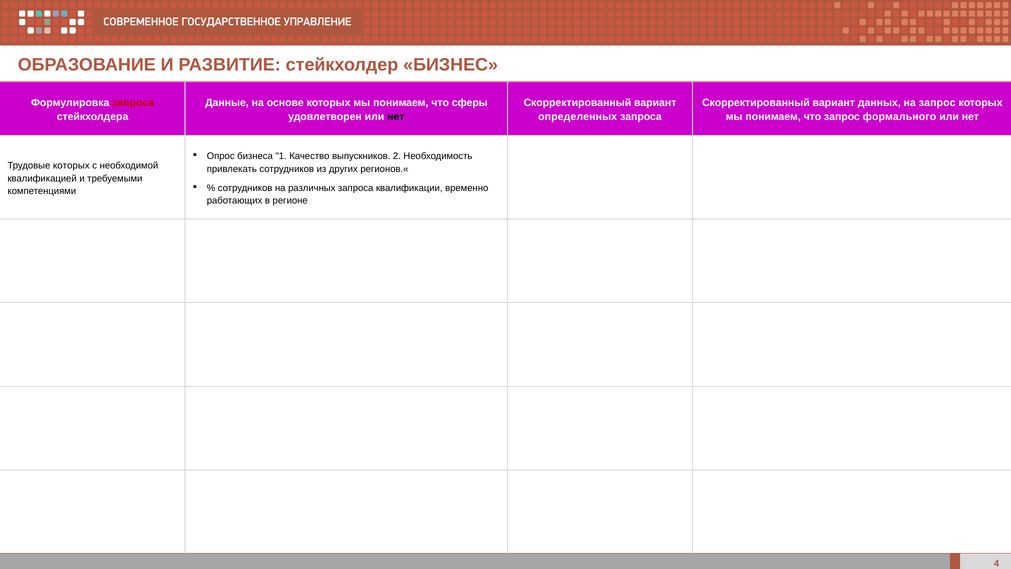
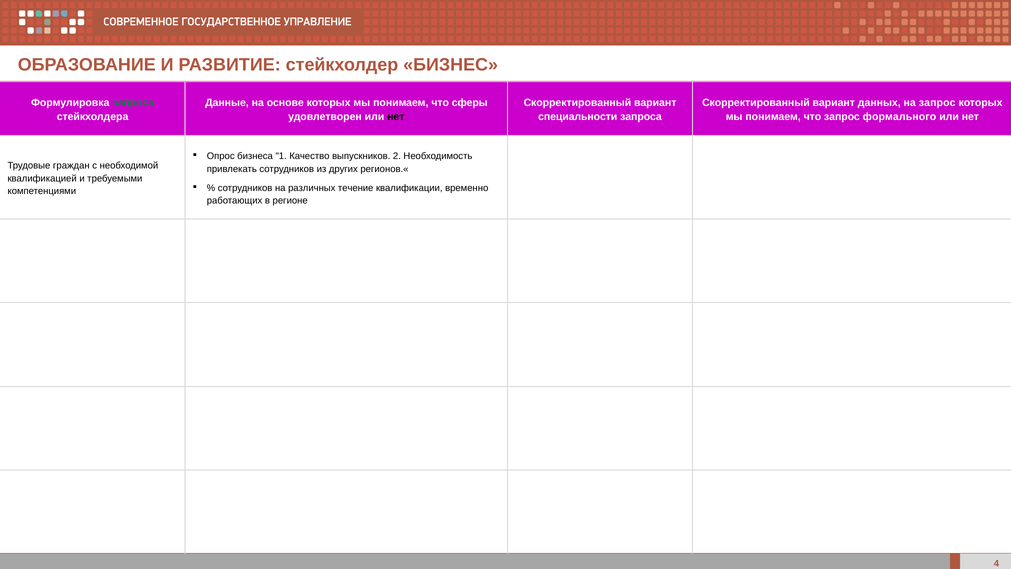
запроса at (133, 103) colour: red -> green
определенных: определенных -> специальности
Трудовые которых: которых -> граждан
различных запроса: запроса -> течение
